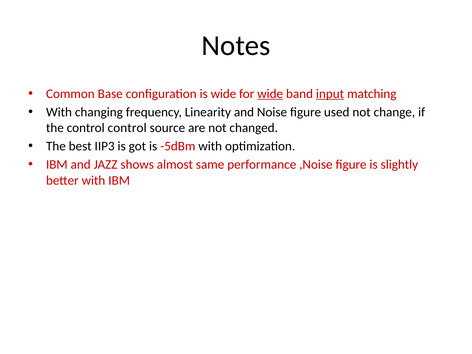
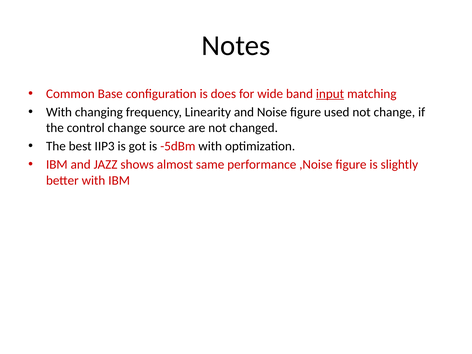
is wide: wide -> does
wide at (270, 94) underline: present -> none
control control: control -> change
